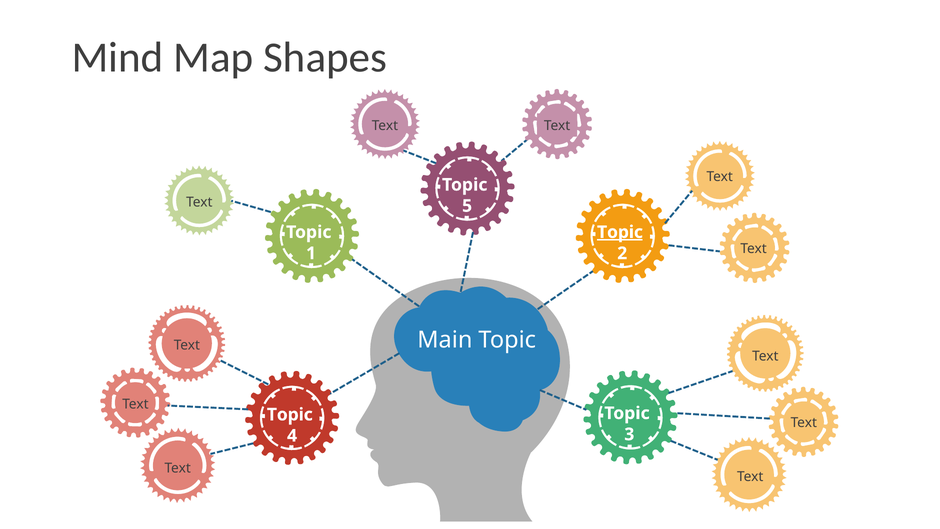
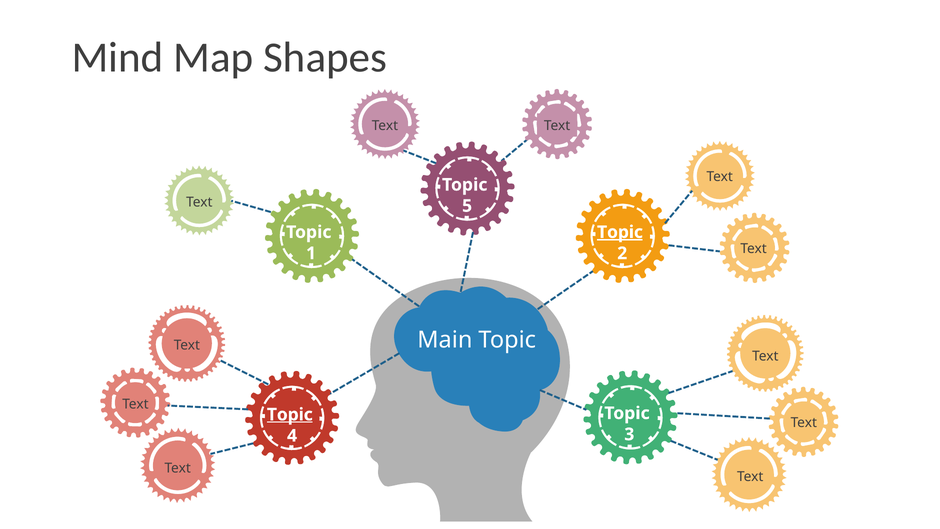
Topic at (290, 414) underline: none -> present
